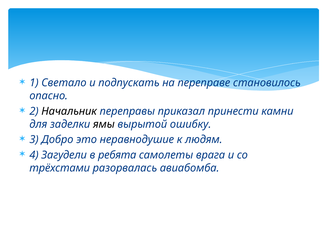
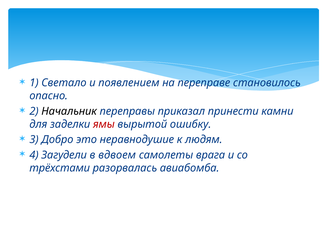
подпускать: подпускать -> появлением
ямы colour: black -> red
ребята: ребята -> вдвоем
